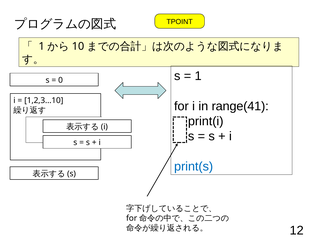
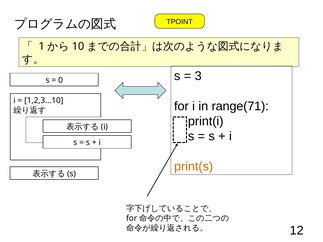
1 at (198, 76): 1 -> 3
range(41: range(41 -> range(71
print(s colour: blue -> orange
